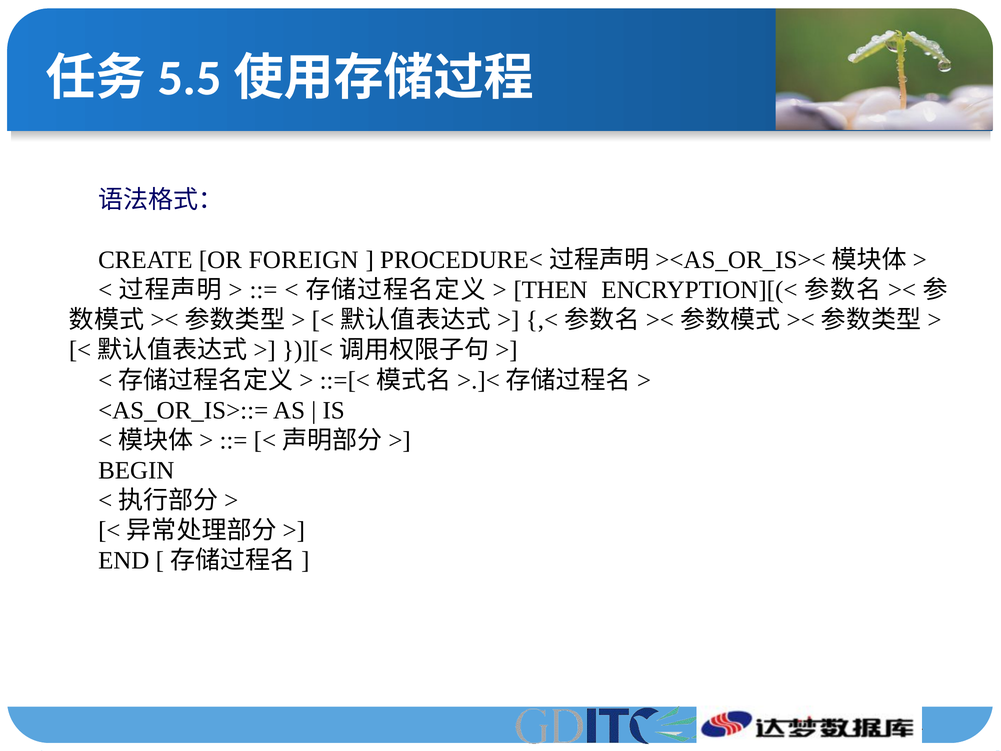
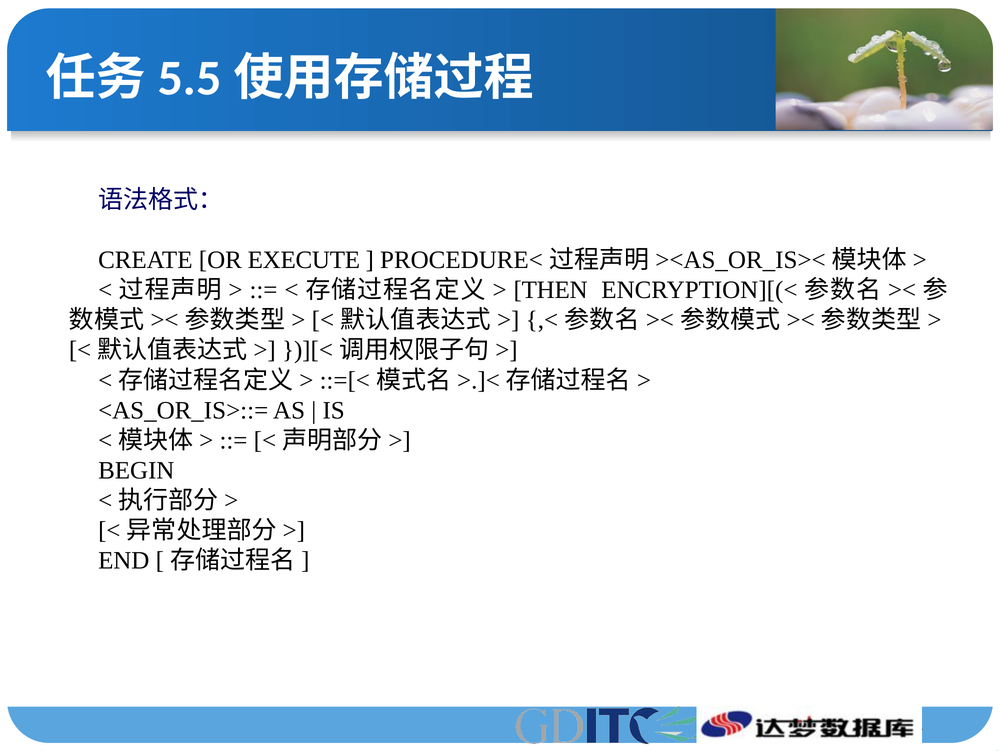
FOREIGN: FOREIGN -> EXECUTE
